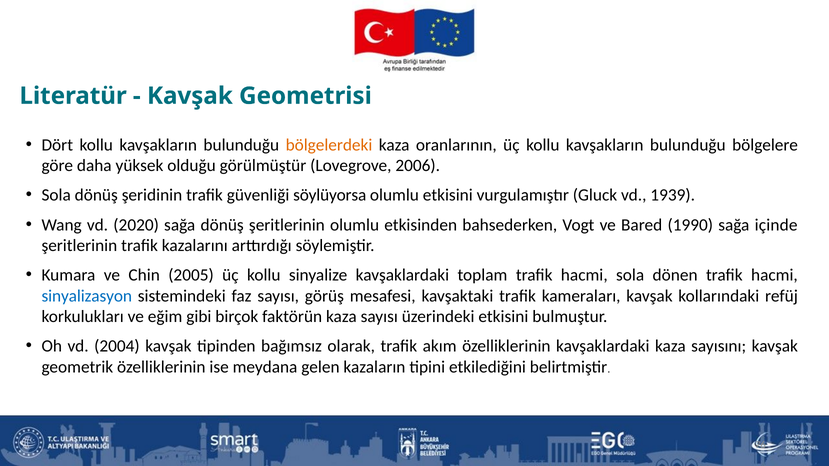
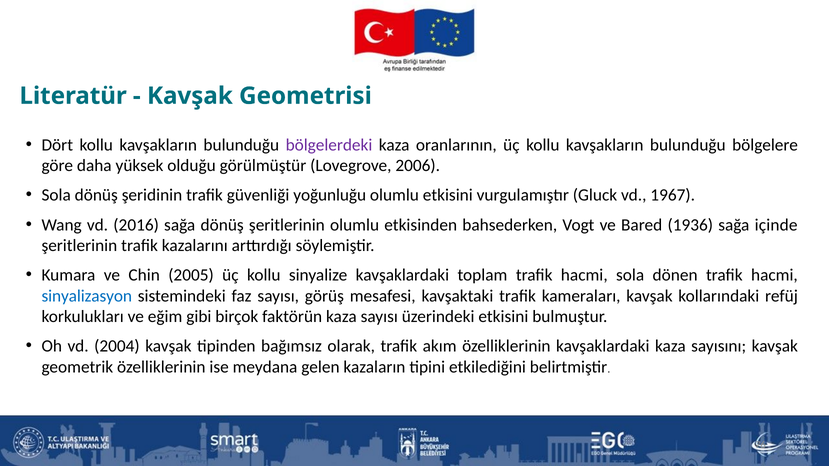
bölgelerdeki colour: orange -> purple
söylüyorsa: söylüyorsa -> yoğunluğu
1939: 1939 -> 1967
2020: 2020 -> 2016
1990: 1990 -> 1936
